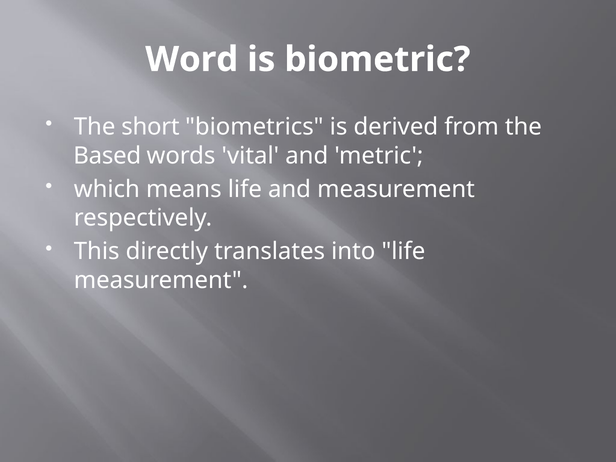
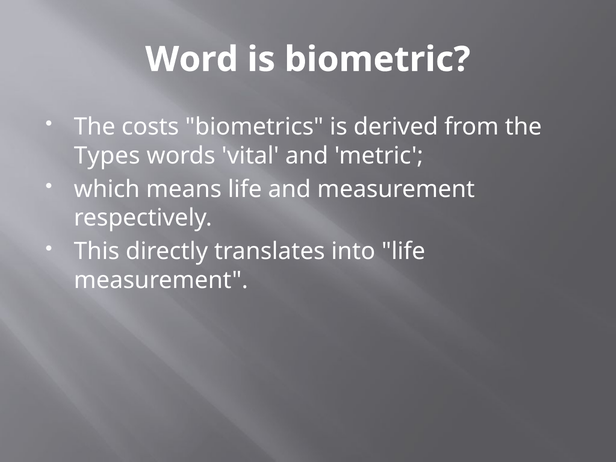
short: short -> costs
Based: Based -> Types
